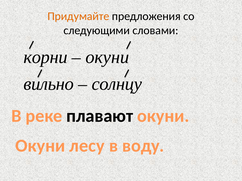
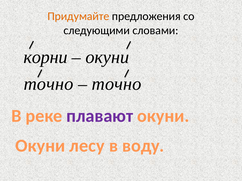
вильно at (49, 84): вильно -> точно
солнцу at (117, 84): солнцу -> точно
плавают colour: black -> purple
